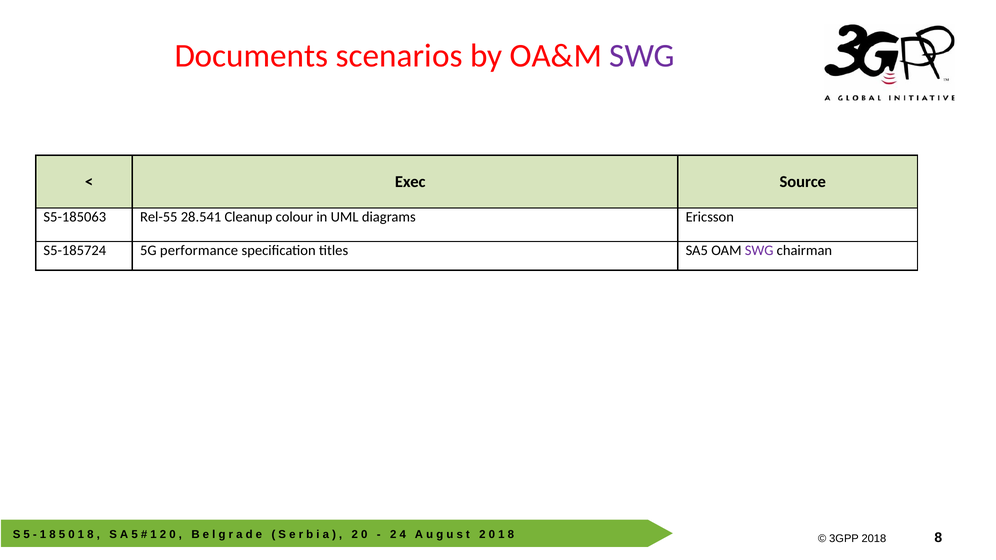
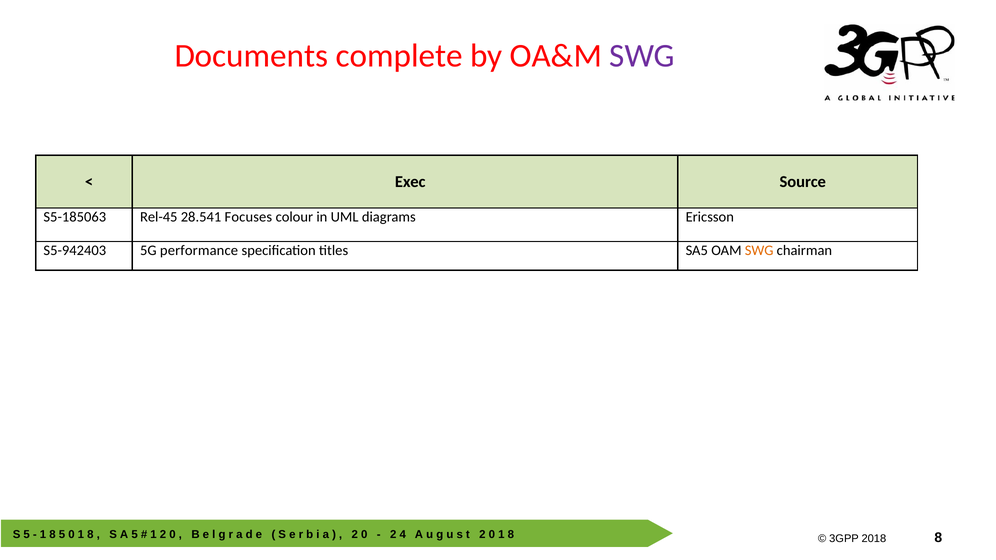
scenarios: scenarios -> complete
Rel-55: Rel-55 -> Rel-45
Cleanup: Cleanup -> Focuses
S5-185724: S5-185724 -> S5-942403
SWG at (759, 251) colour: purple -> orange
